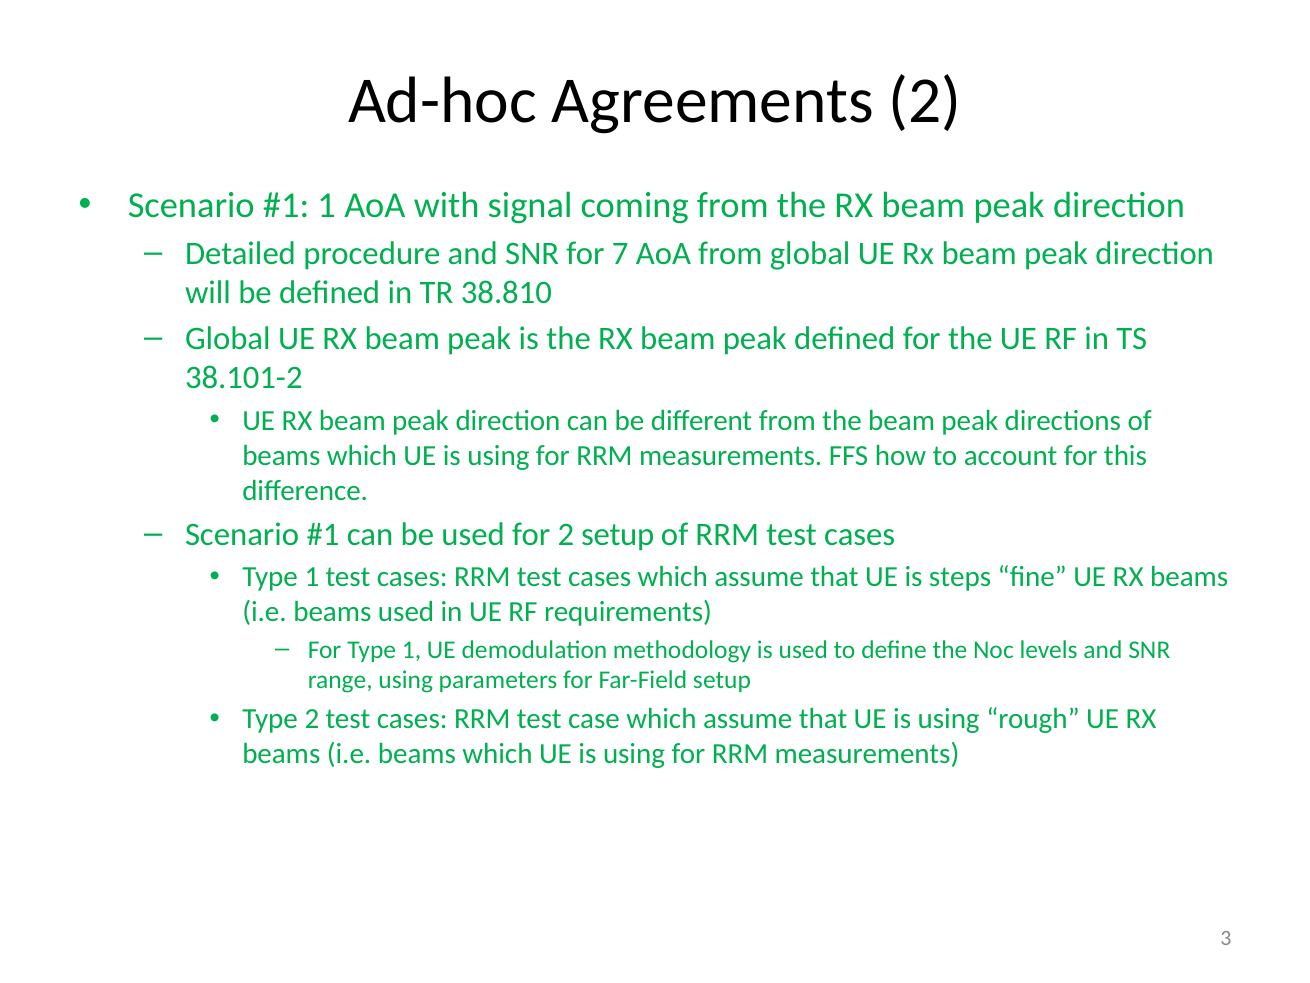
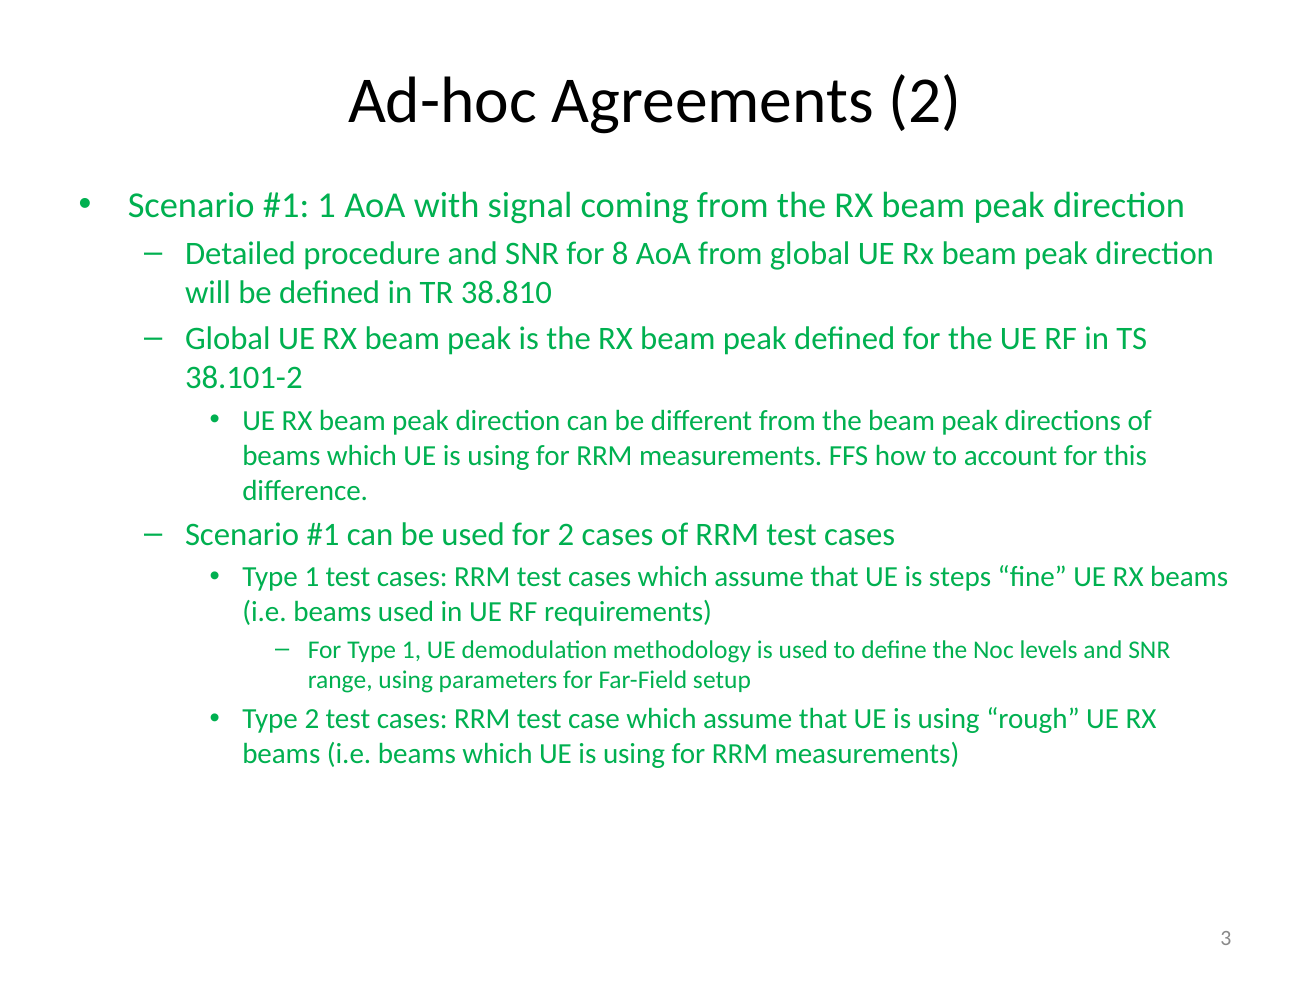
7: 7 -> 8
2 setup: setup -> cases
